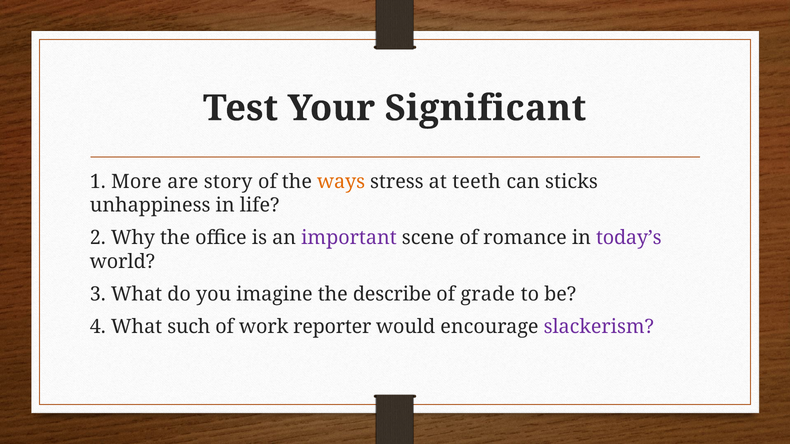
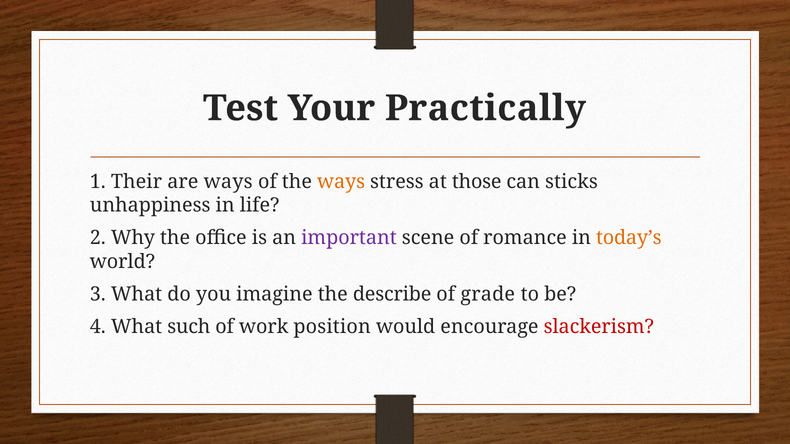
Significant: Significant -> Practically
More: More -> Their
are story: story -> ways
teeth: teeth -> those
today’s colour: purple -> orange
reporter: reporter -> position
slackerism colour: purple -> red
